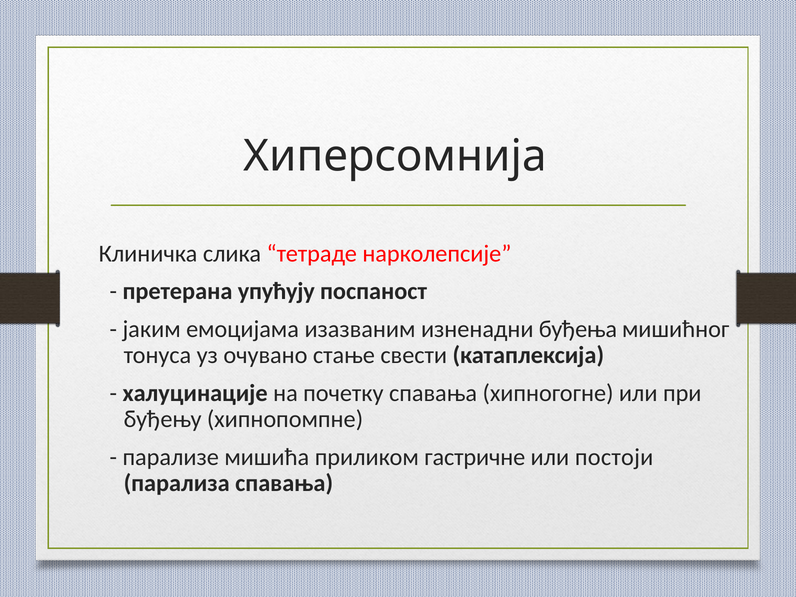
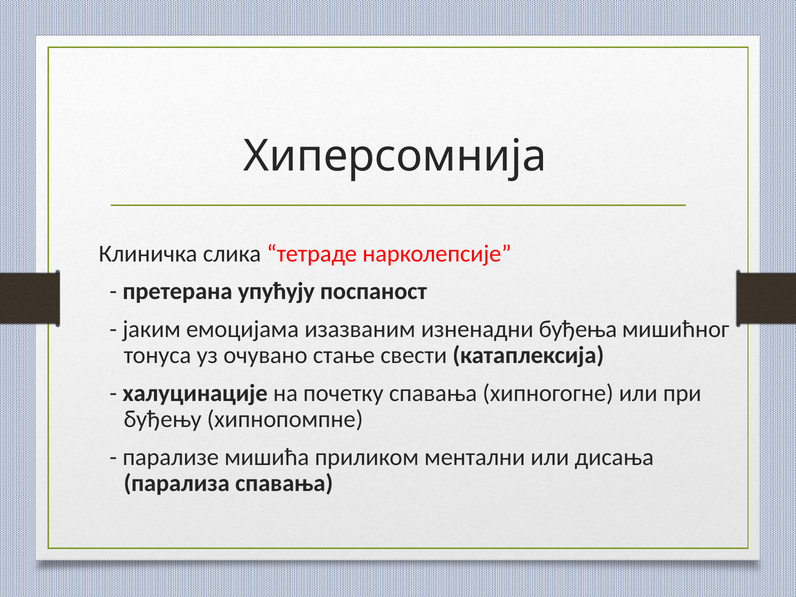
гастричне: гастричне -> мeнтaлни
постоји: постоји -> дисања
